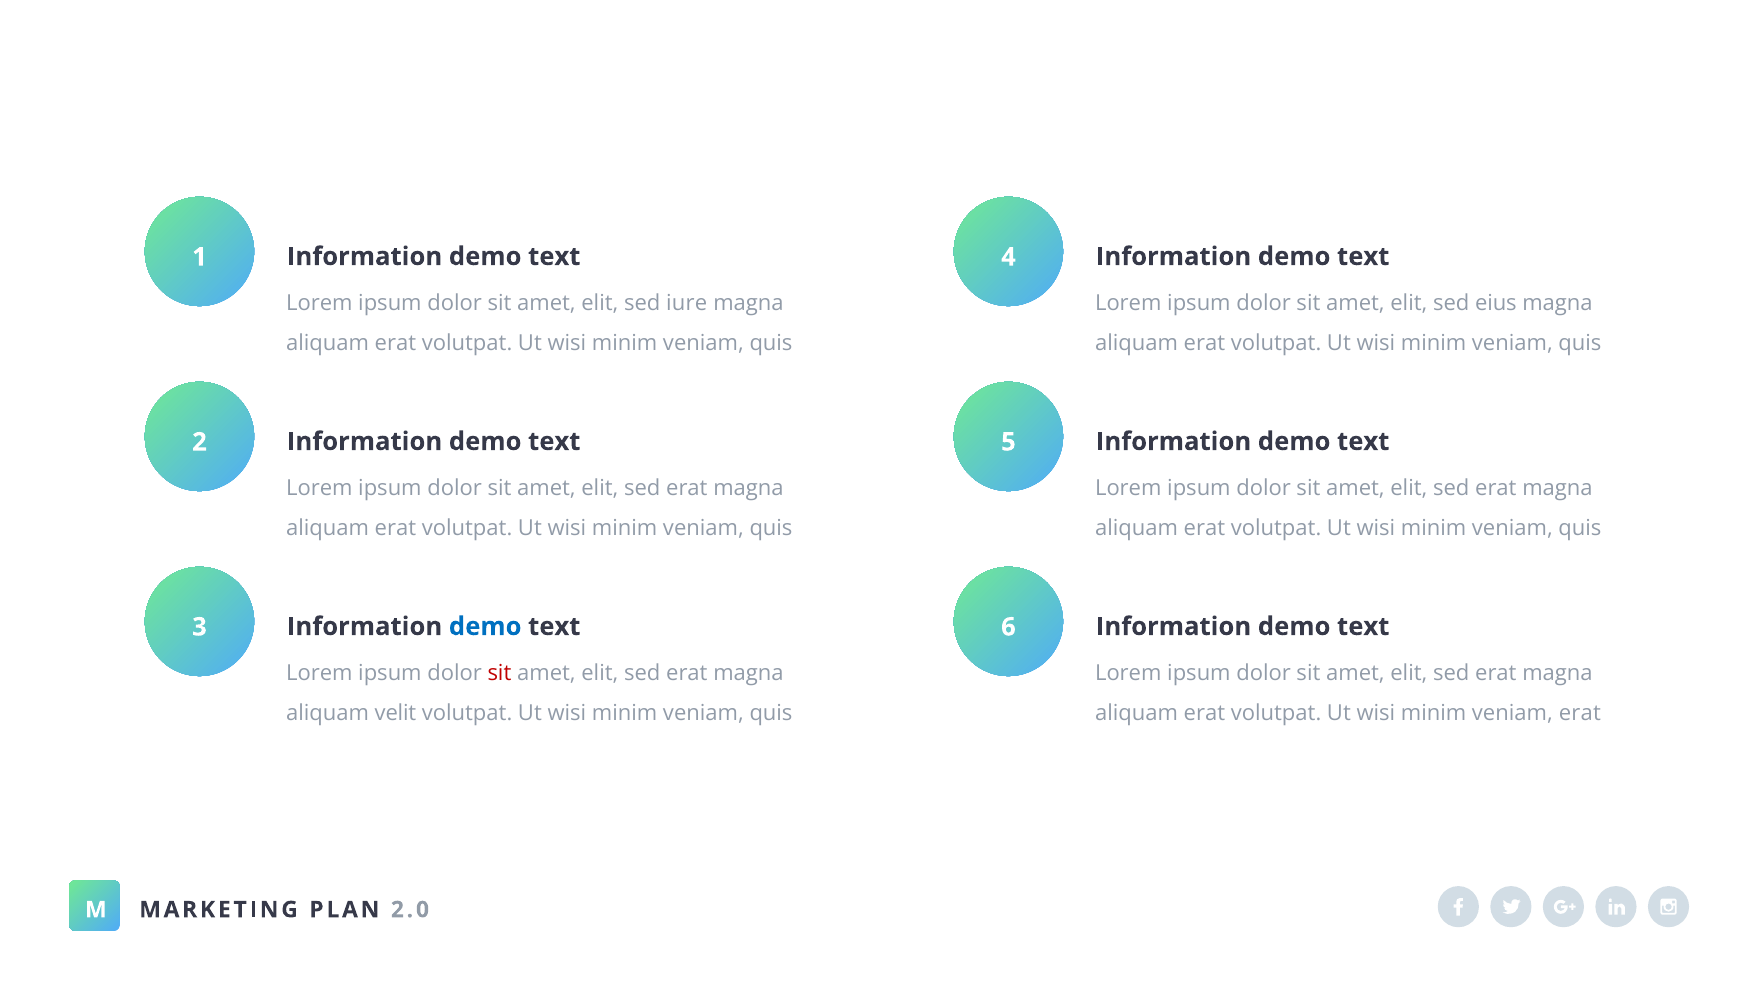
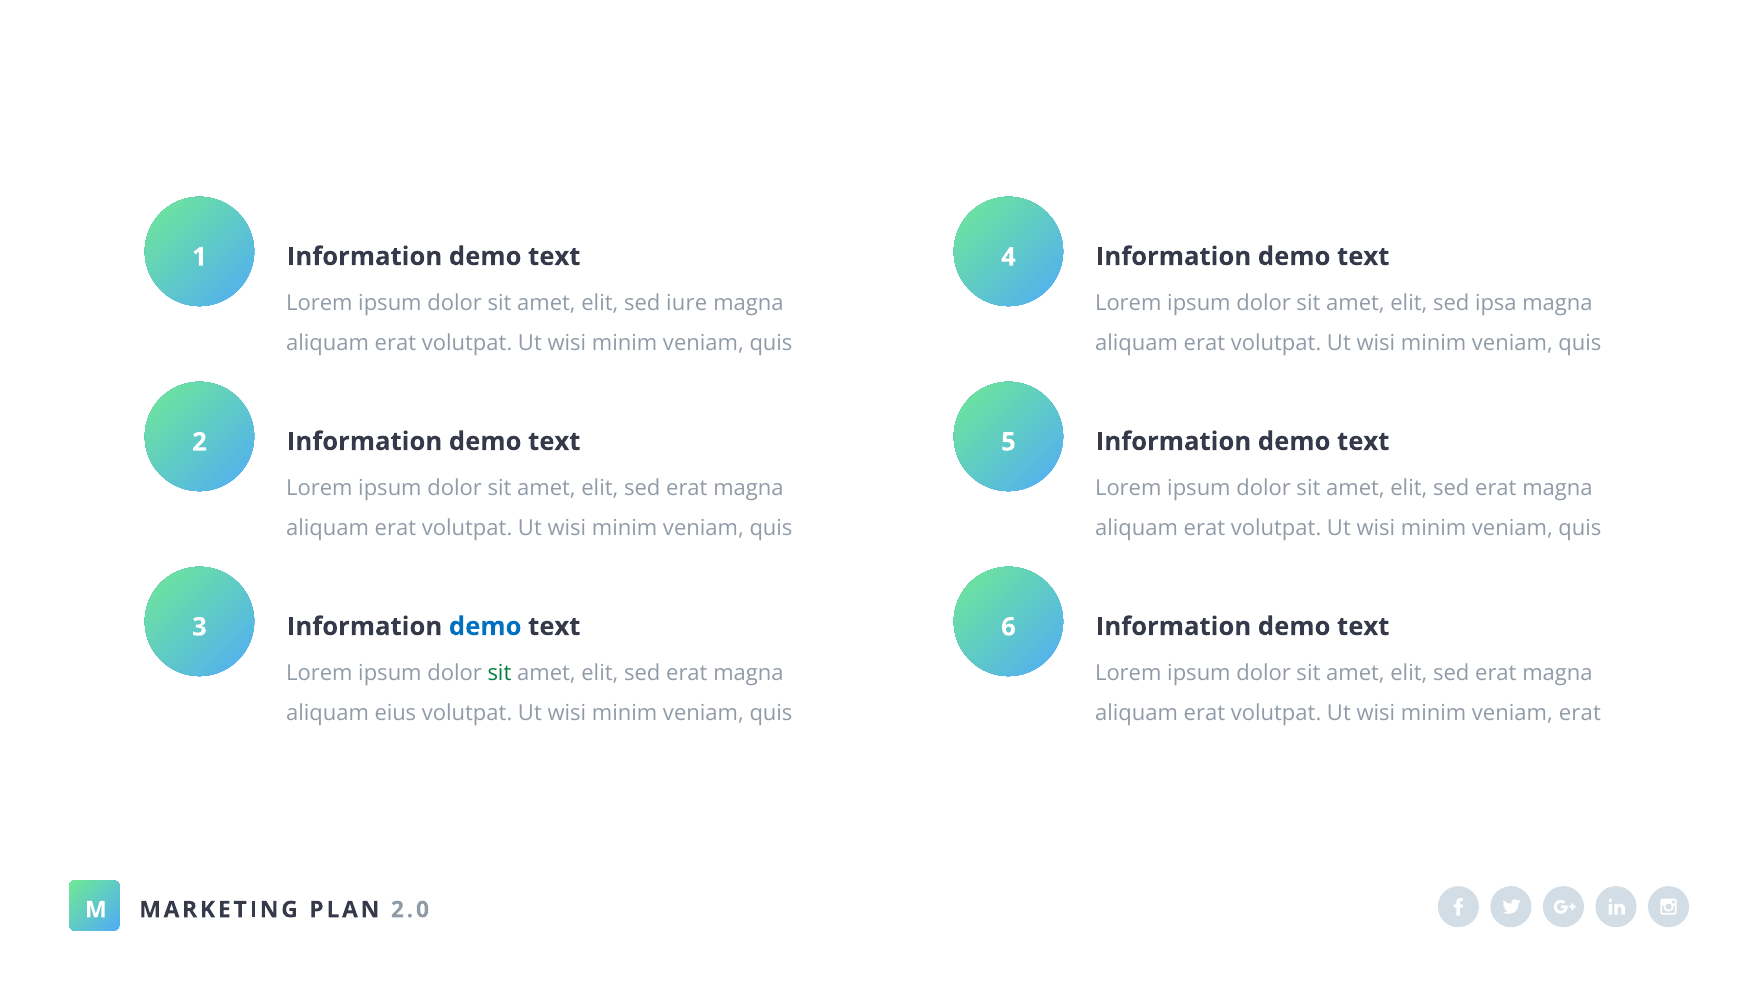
eius: eius -> ipsa
sit at (499, 673) colour: red -> green
velit: velit -> eius
